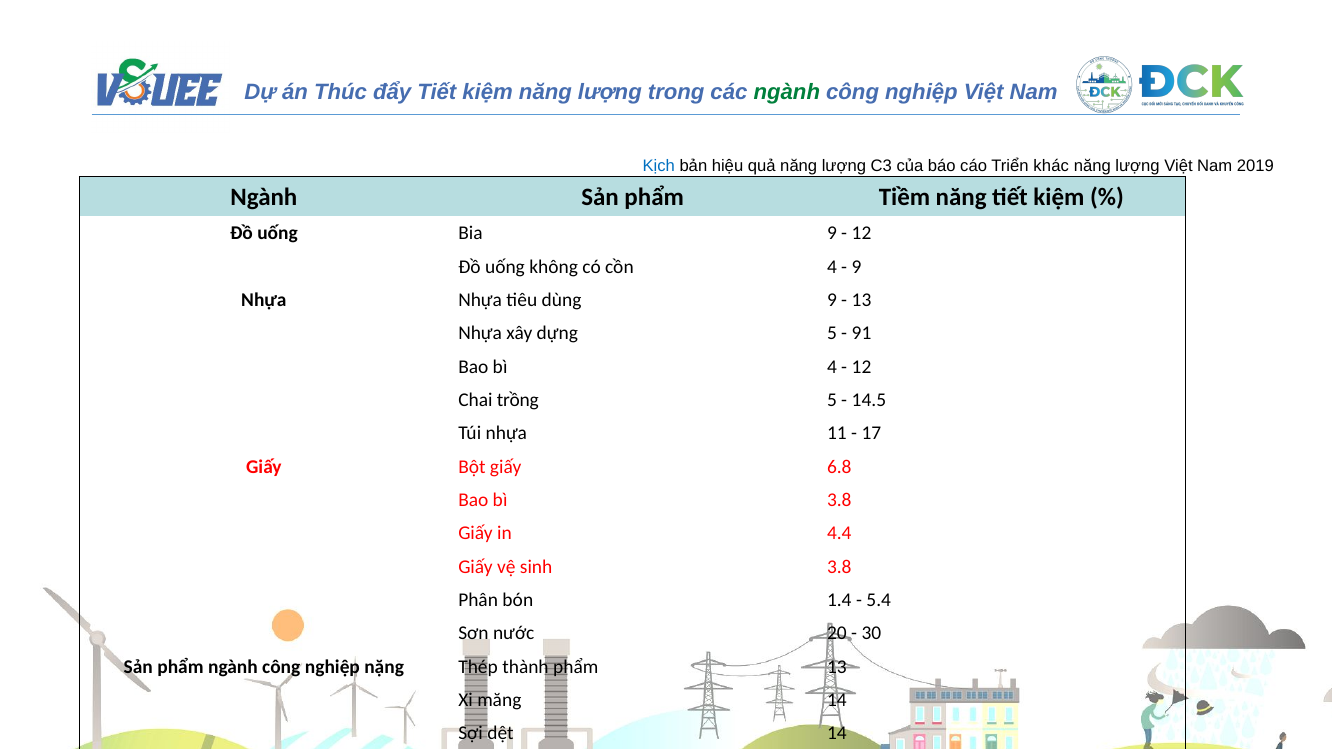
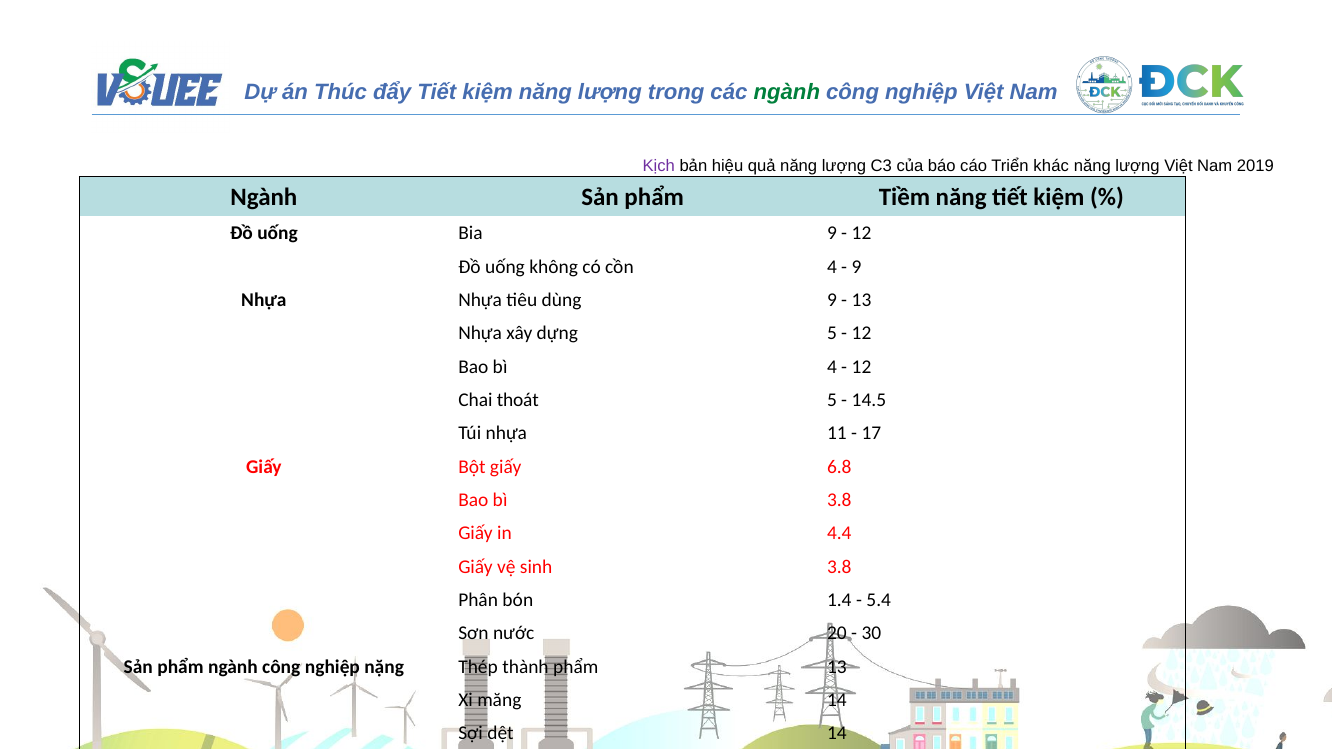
Kịch colour: blue -> purple
91 at (862, 334): 91 -> 12
trồng: trồng -> thoát
